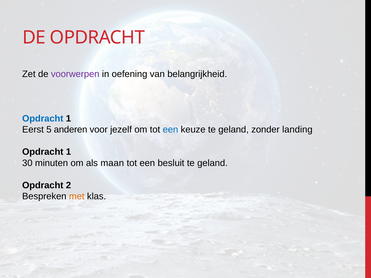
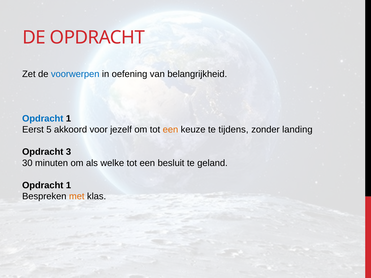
voorwerpen colour: purple -> blue
anderen: anderen -> akkoord
een at (170, 130) colour: blue -> orange
keuze te geland: geland -> tijdens
1 at (68, 152): 1 -> 3
maan: maan -> welke
2 at (68, 185): 2 -> 1
